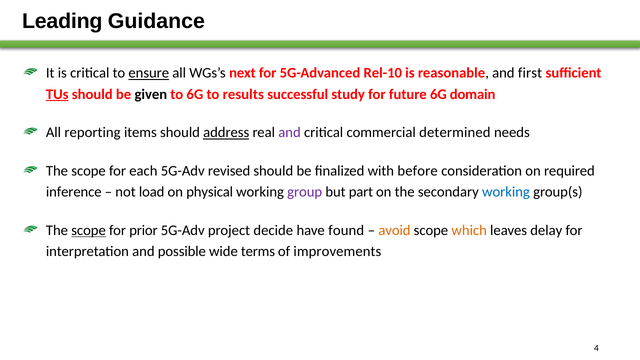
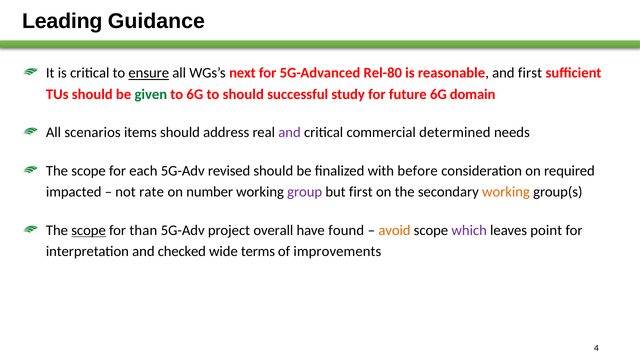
Rel-10: Rel-10 -> Rel-80
TUs underline: present -> none
given colour: black -> green
to results: results -> should
reporting: reporting -> scenarios
address underline: present -> none
inference: inference -> impacted
load: load -> rate
physical: physical -> number
but part: part -> first
working at (506, 192) colour: blue -> orange
prior: prior -> than
decide: decide -> overall
which colour: orange -> purple
delay: delay -> point
possible: possible -> checked
